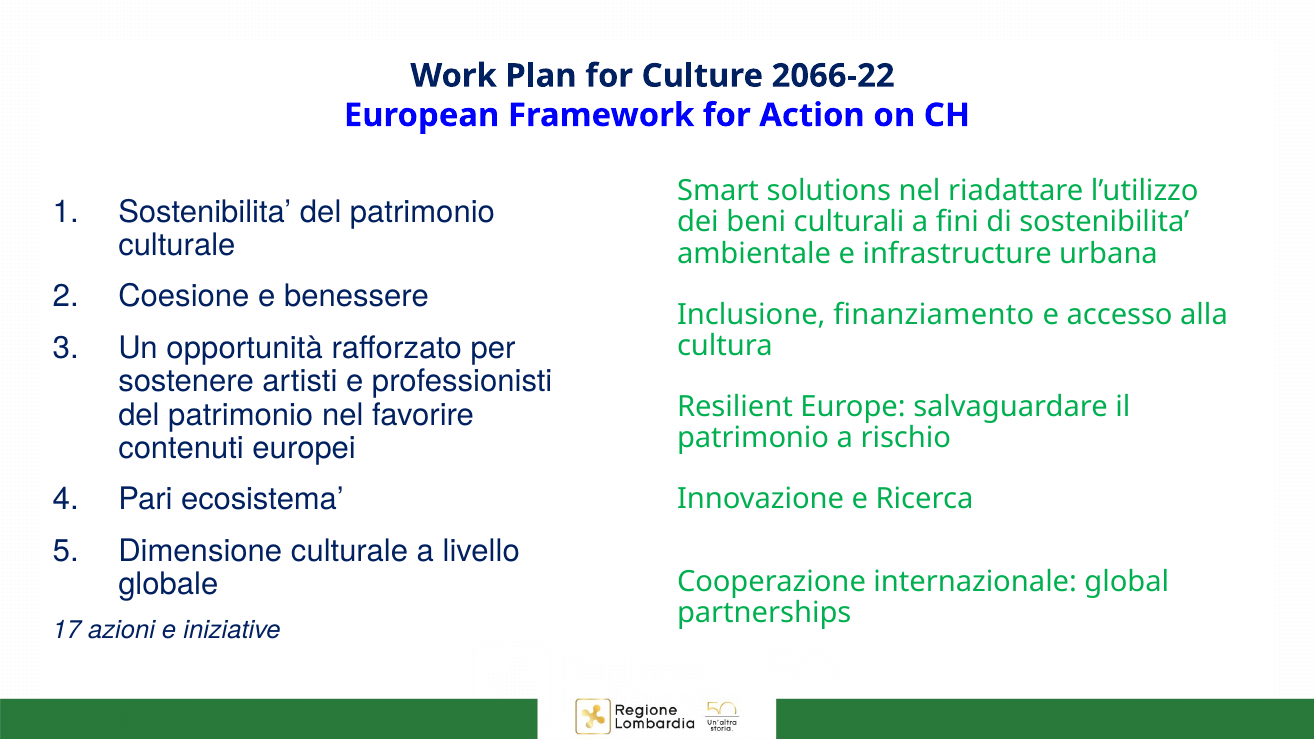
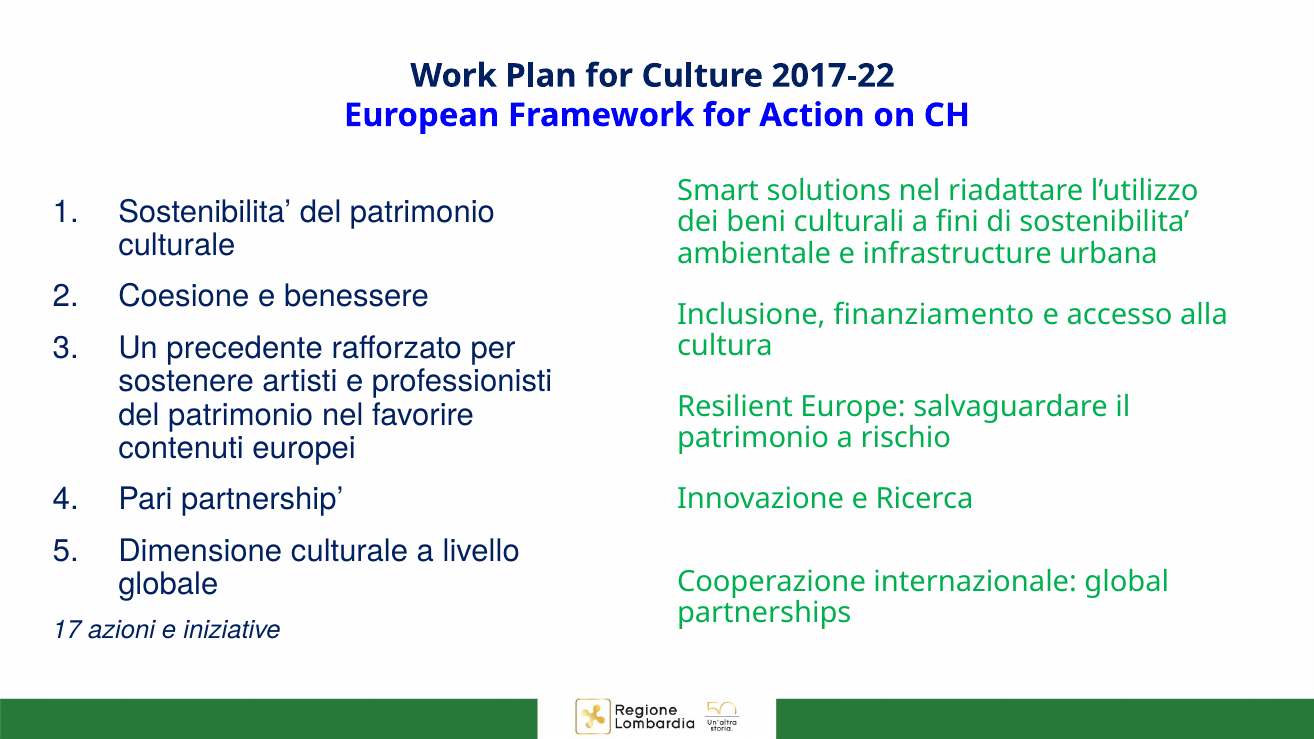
2066-22: 2066-22 -> 2017-22
opportunità: opportunità -> precedente
ecosistema: ecosistema -> partnership
